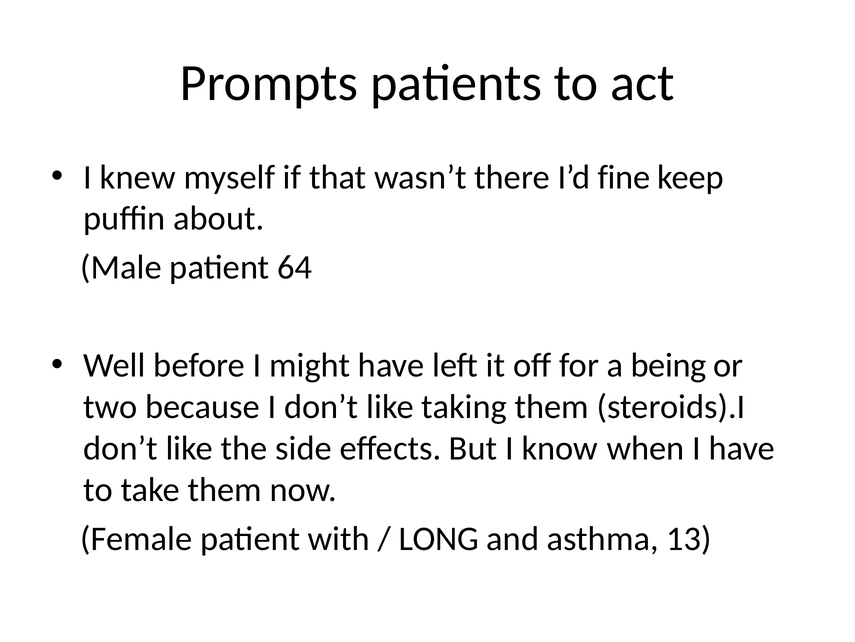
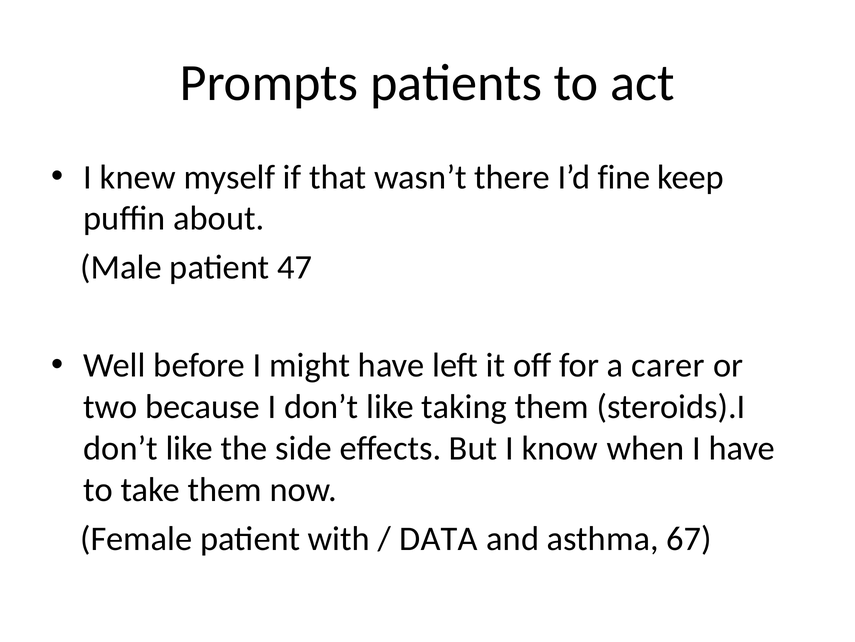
64: 64 -> 47
being: being -> carer
LONG: LONG -> DATA
13: 13 -> 67
